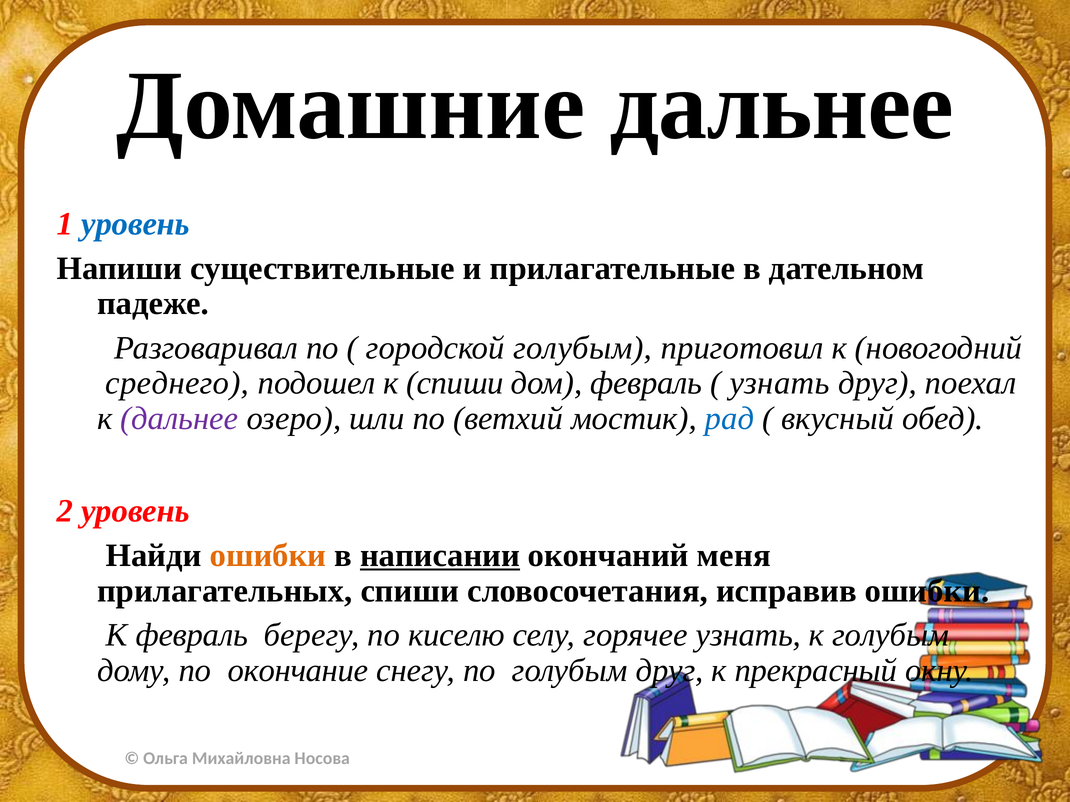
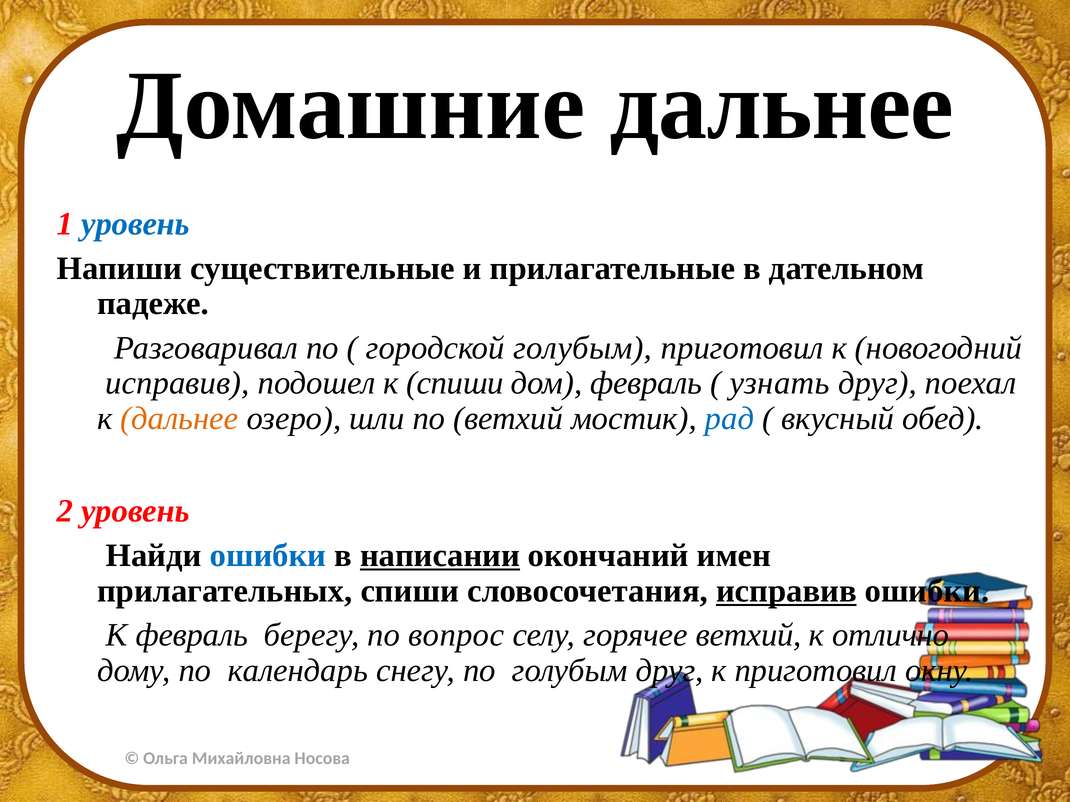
среднего at (177, 383): среднего -> исправив
дальнее at (179, 419) colour: purple -> orange
ошибки at (268, 556) colour: orange -> blue
меня: меня -> имен
исправив at (786, 591) underline: none -> present
киселю: киселю -> вопрос
горячее узнать: узнать -> ветхий
к голубым: голубым -> отлично
окончание: окончание -> календарь
к прекрасный: прекрасный -> приготовил
